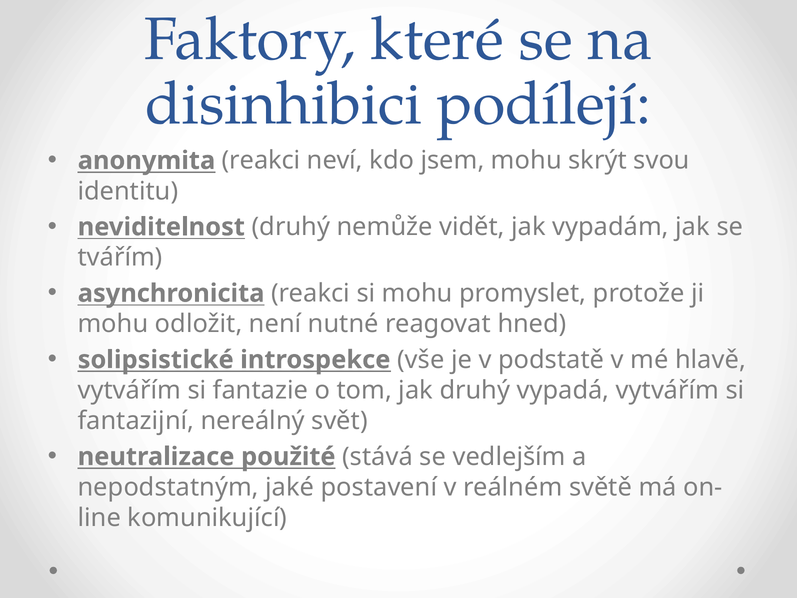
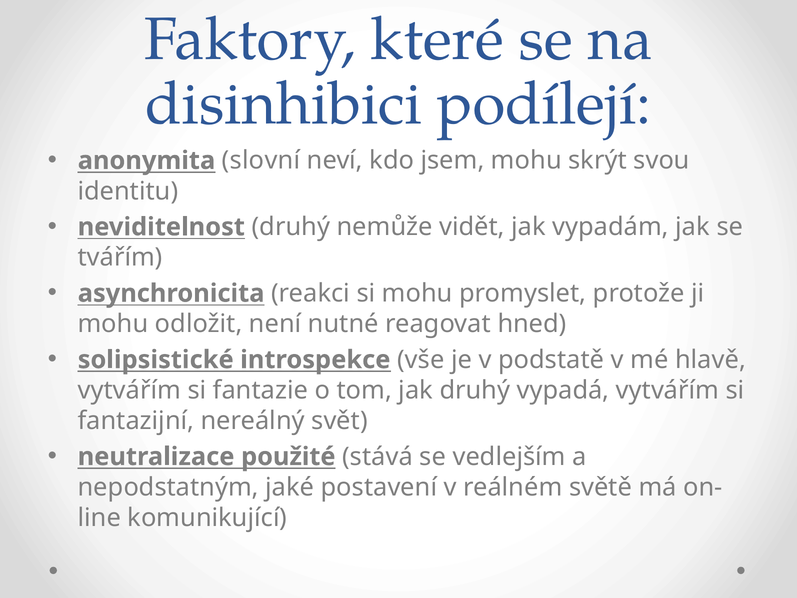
anonymita reakci: reakci -> slovní
